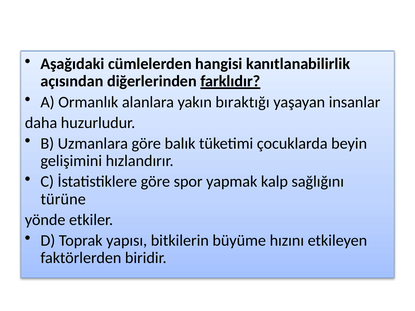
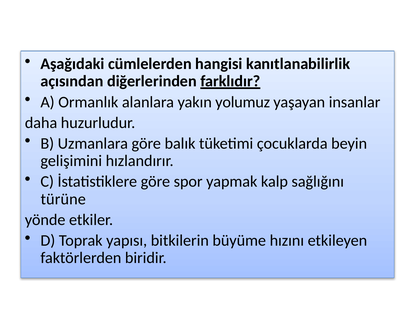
bıraktığı: bıraktığı -> yolumuz
